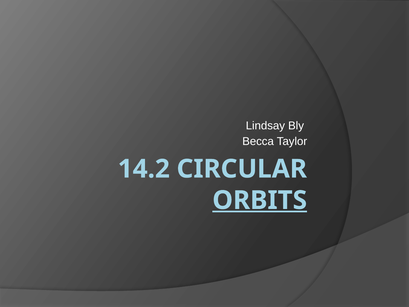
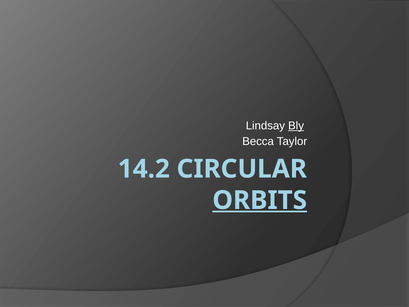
Bly underline: none -> present
